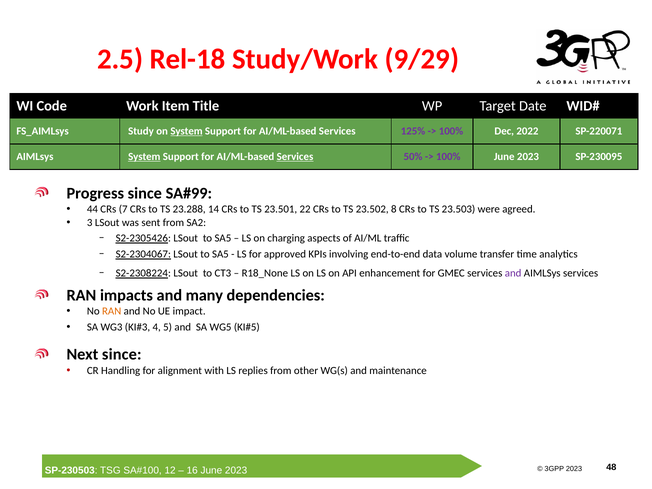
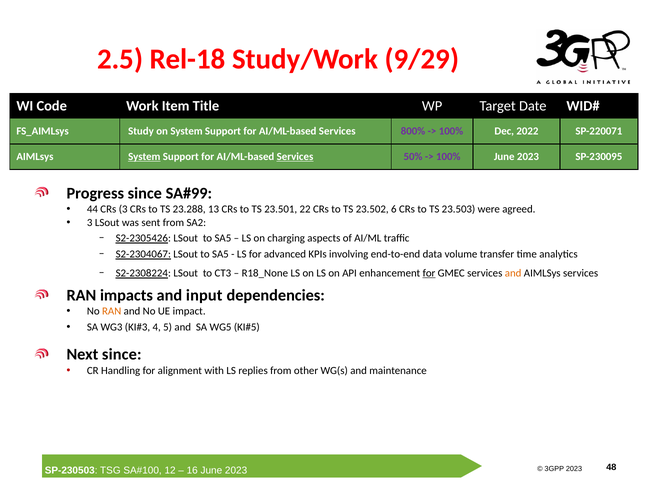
System at (187, 131) underline: present -> none
125%: 125% -> 800%
CRs 7: 7 -> 3
14: 14 -> 13
8: 8 -> 6
approved: approved -> advanced
for at (429, 273) underline: none -> present
and at (513, 273) colour: purple -> orange
many: many -> input
